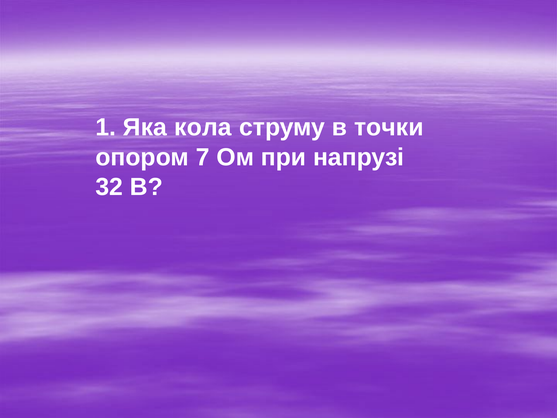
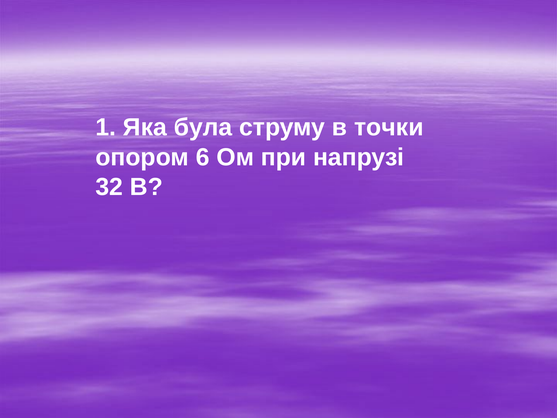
кола: кола -> була
7: 7 -> 6
